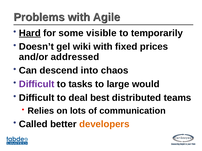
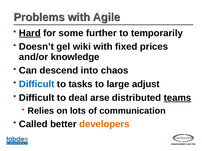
visible: visible -> further
addressed: addressed -> knowledge
Difficult at (37, 84) colour: purple -> blue
would: would -> adjust
best: best -> arse
teams underline: none -> present
